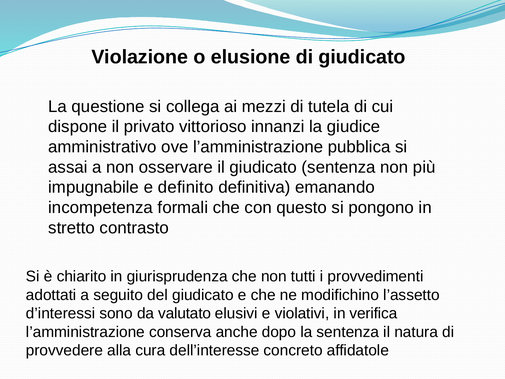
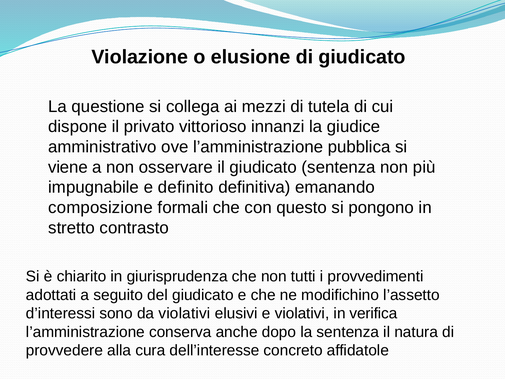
assai: assai -> viene
incompetenza: incompetenza -> composizione
da valutato: valutato -> violativi
